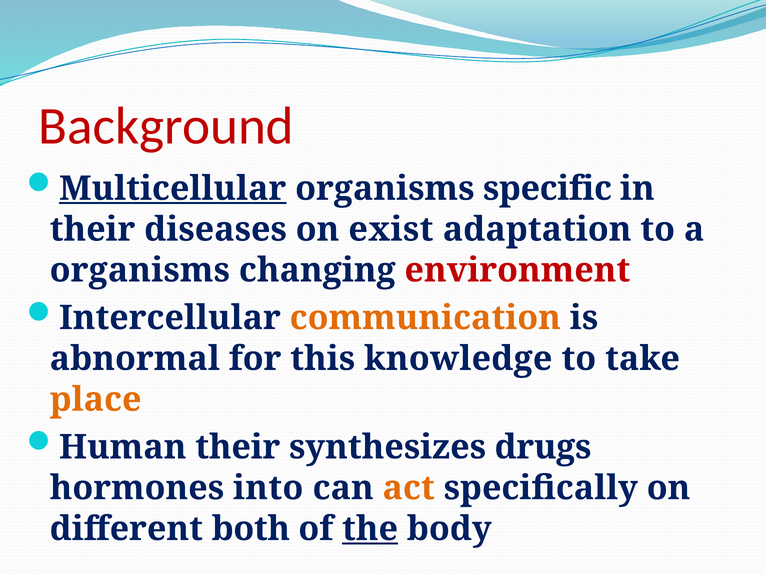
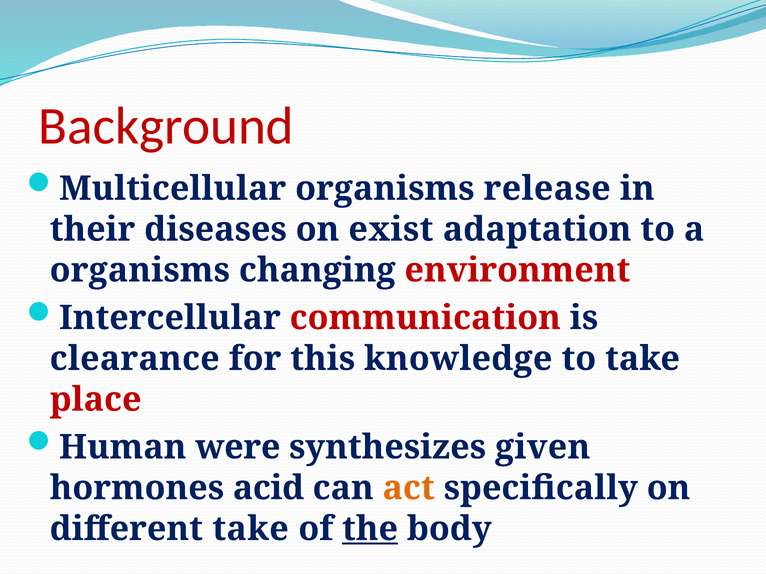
Multicellular underline: present -> none
specific: specific -> release
communication colour: orange -> red
abnormal: abnormal -> clearance
place colour: orange -> red
Human their: their -> were
drugs: drugs -> given
into: into -> acid
different both: both -> take
